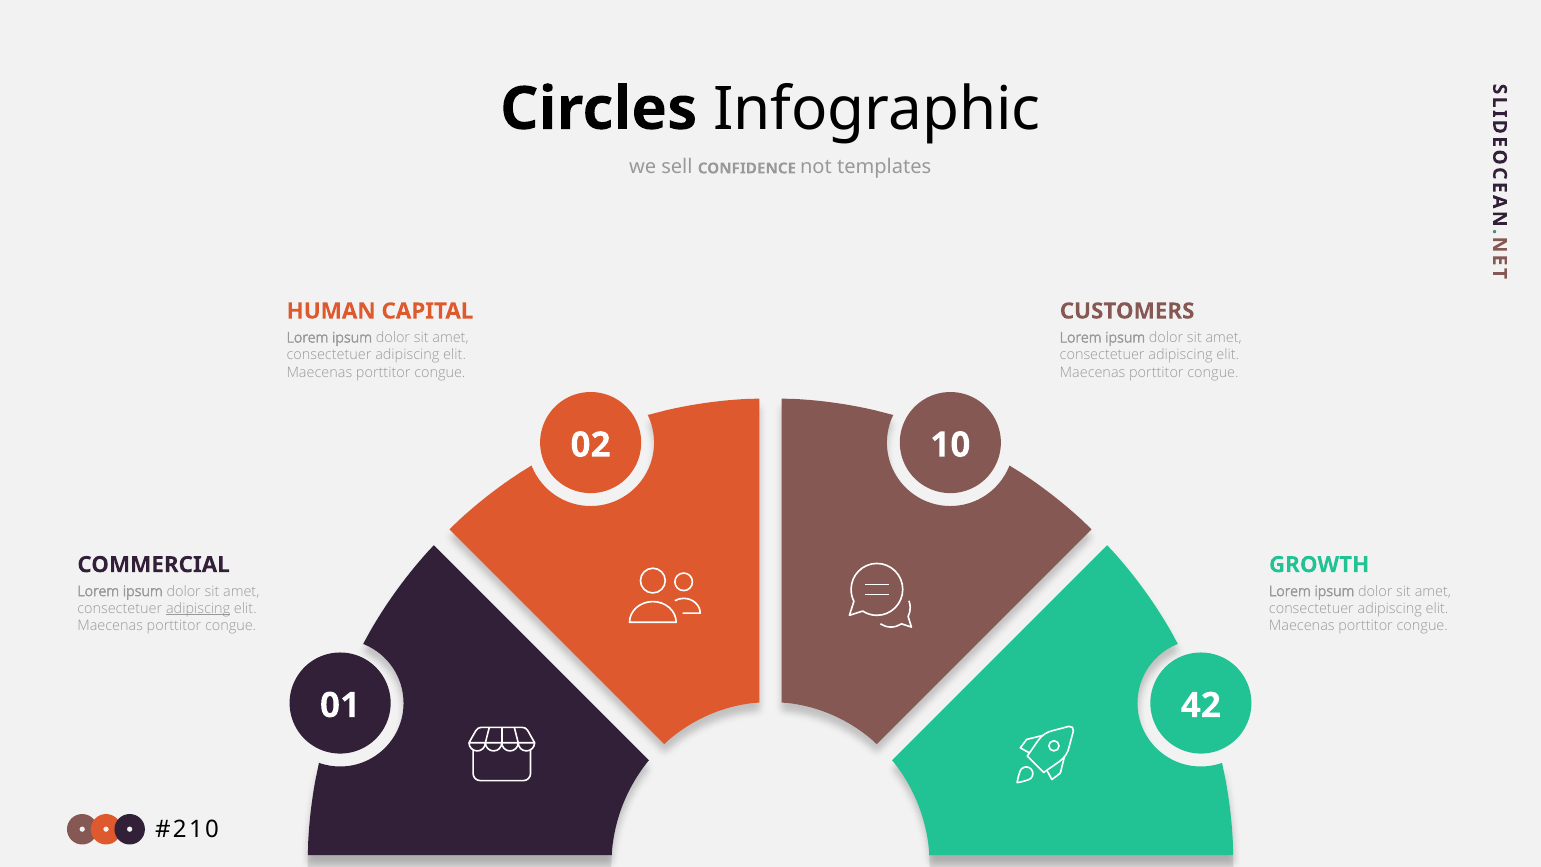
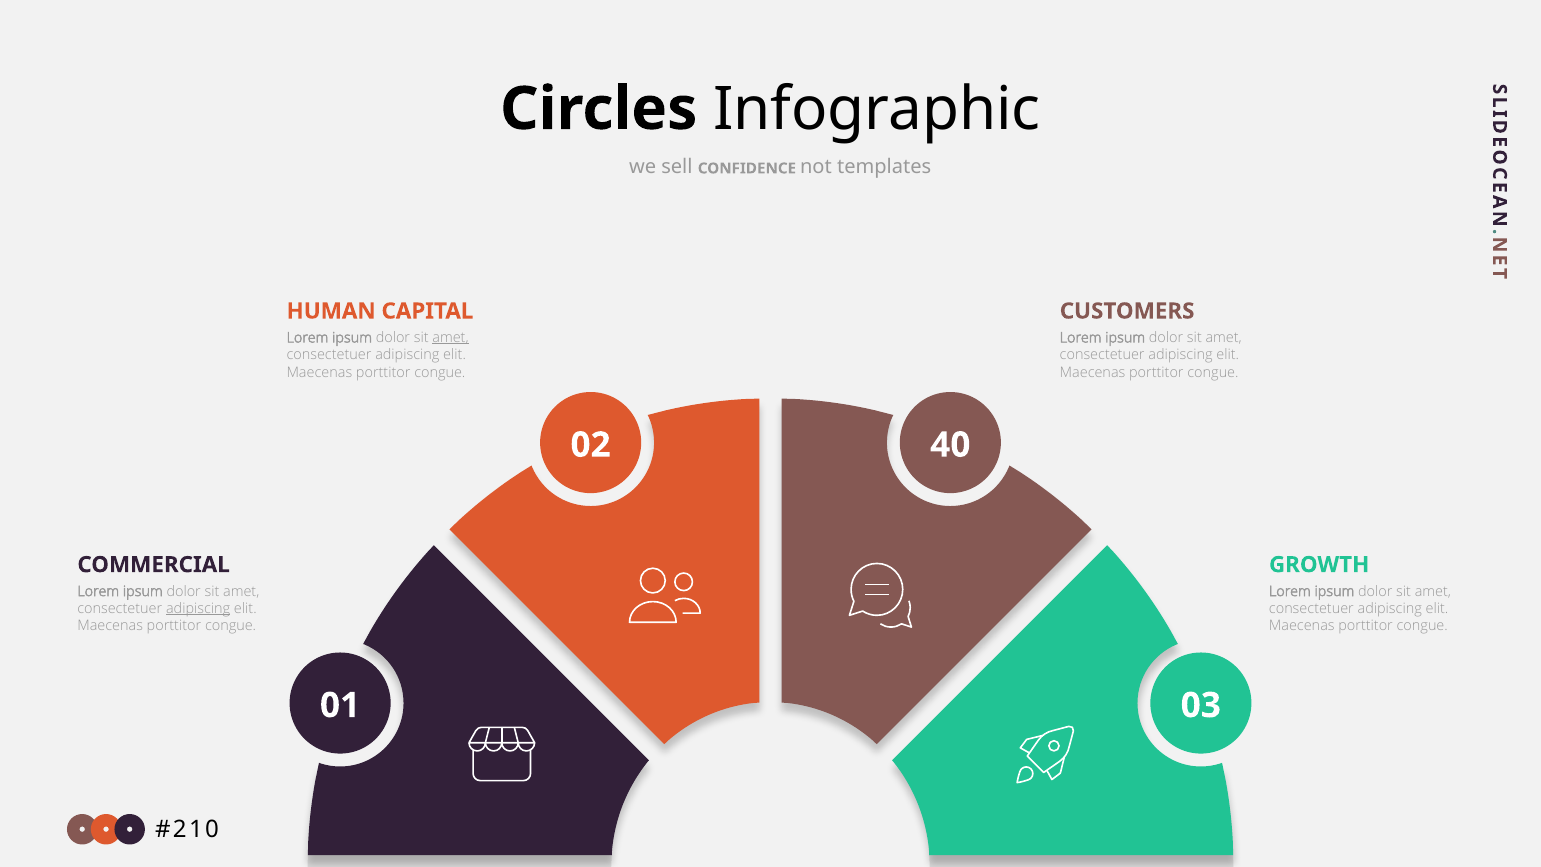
amet at (451, 338) underline: none -> present
10: 10 -> 40
42: 42 -> 03
